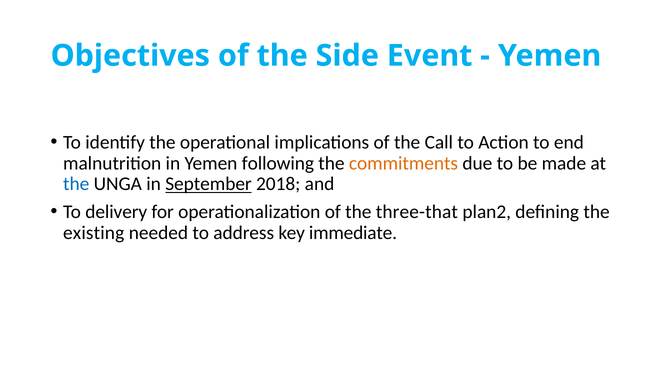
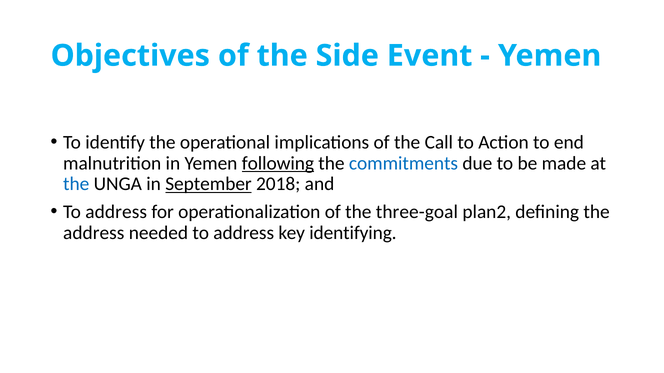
following underline: none -> present
commitments colour: orange -> blue
delivery at (116, 212): delivery -> address
three-that: three-that -> three-goal
existing at (94, 233): existing -> address
immediate: immediate -> identifying
